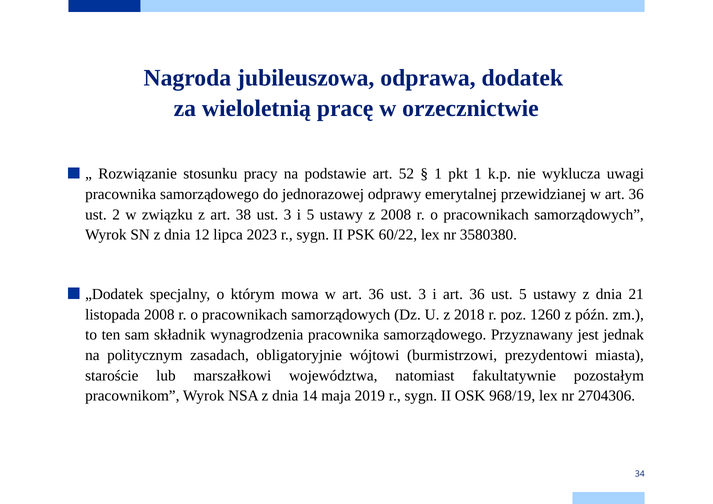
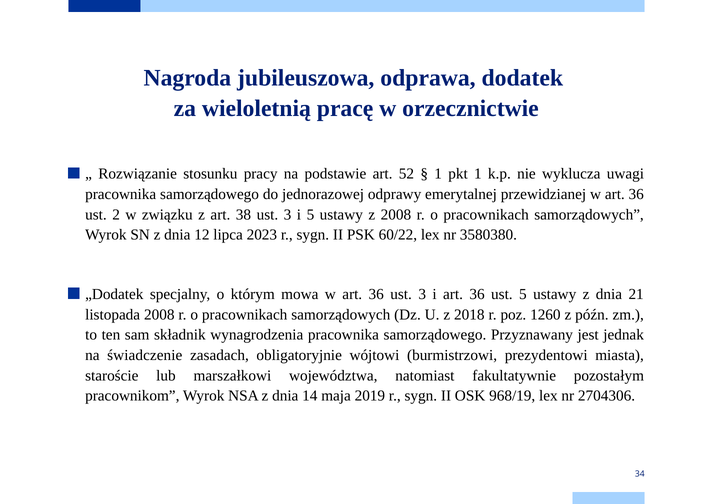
politycznym: politycznym -> świadczenie
